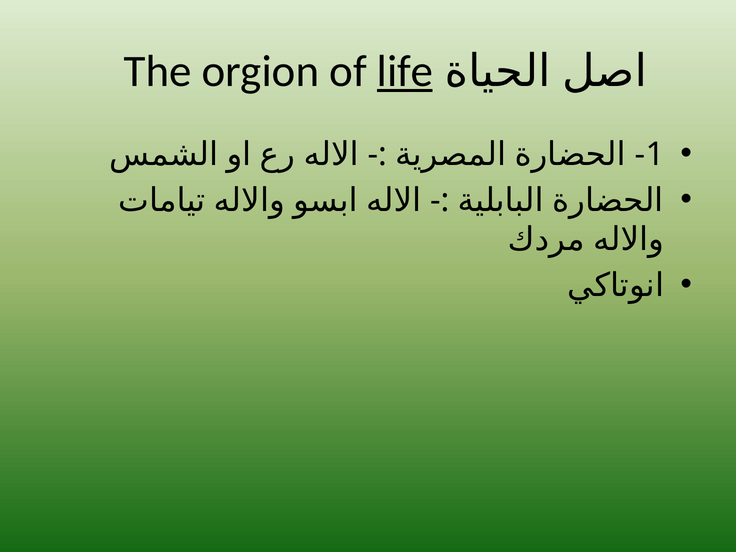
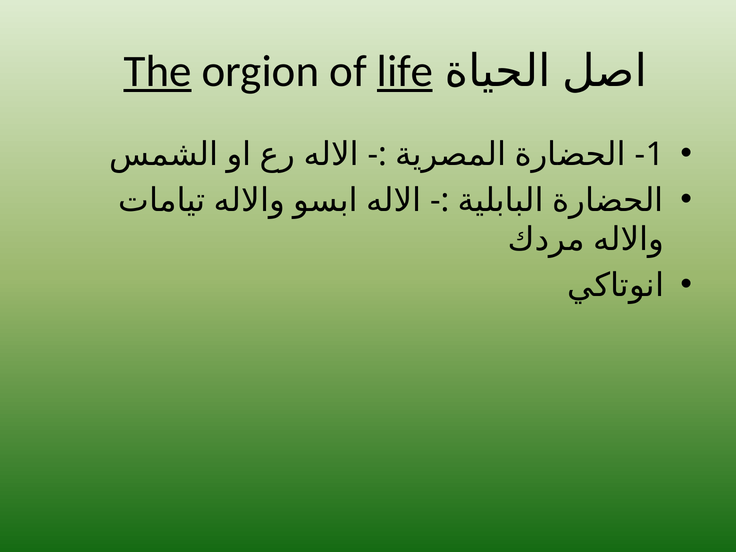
The underline: none -> present
